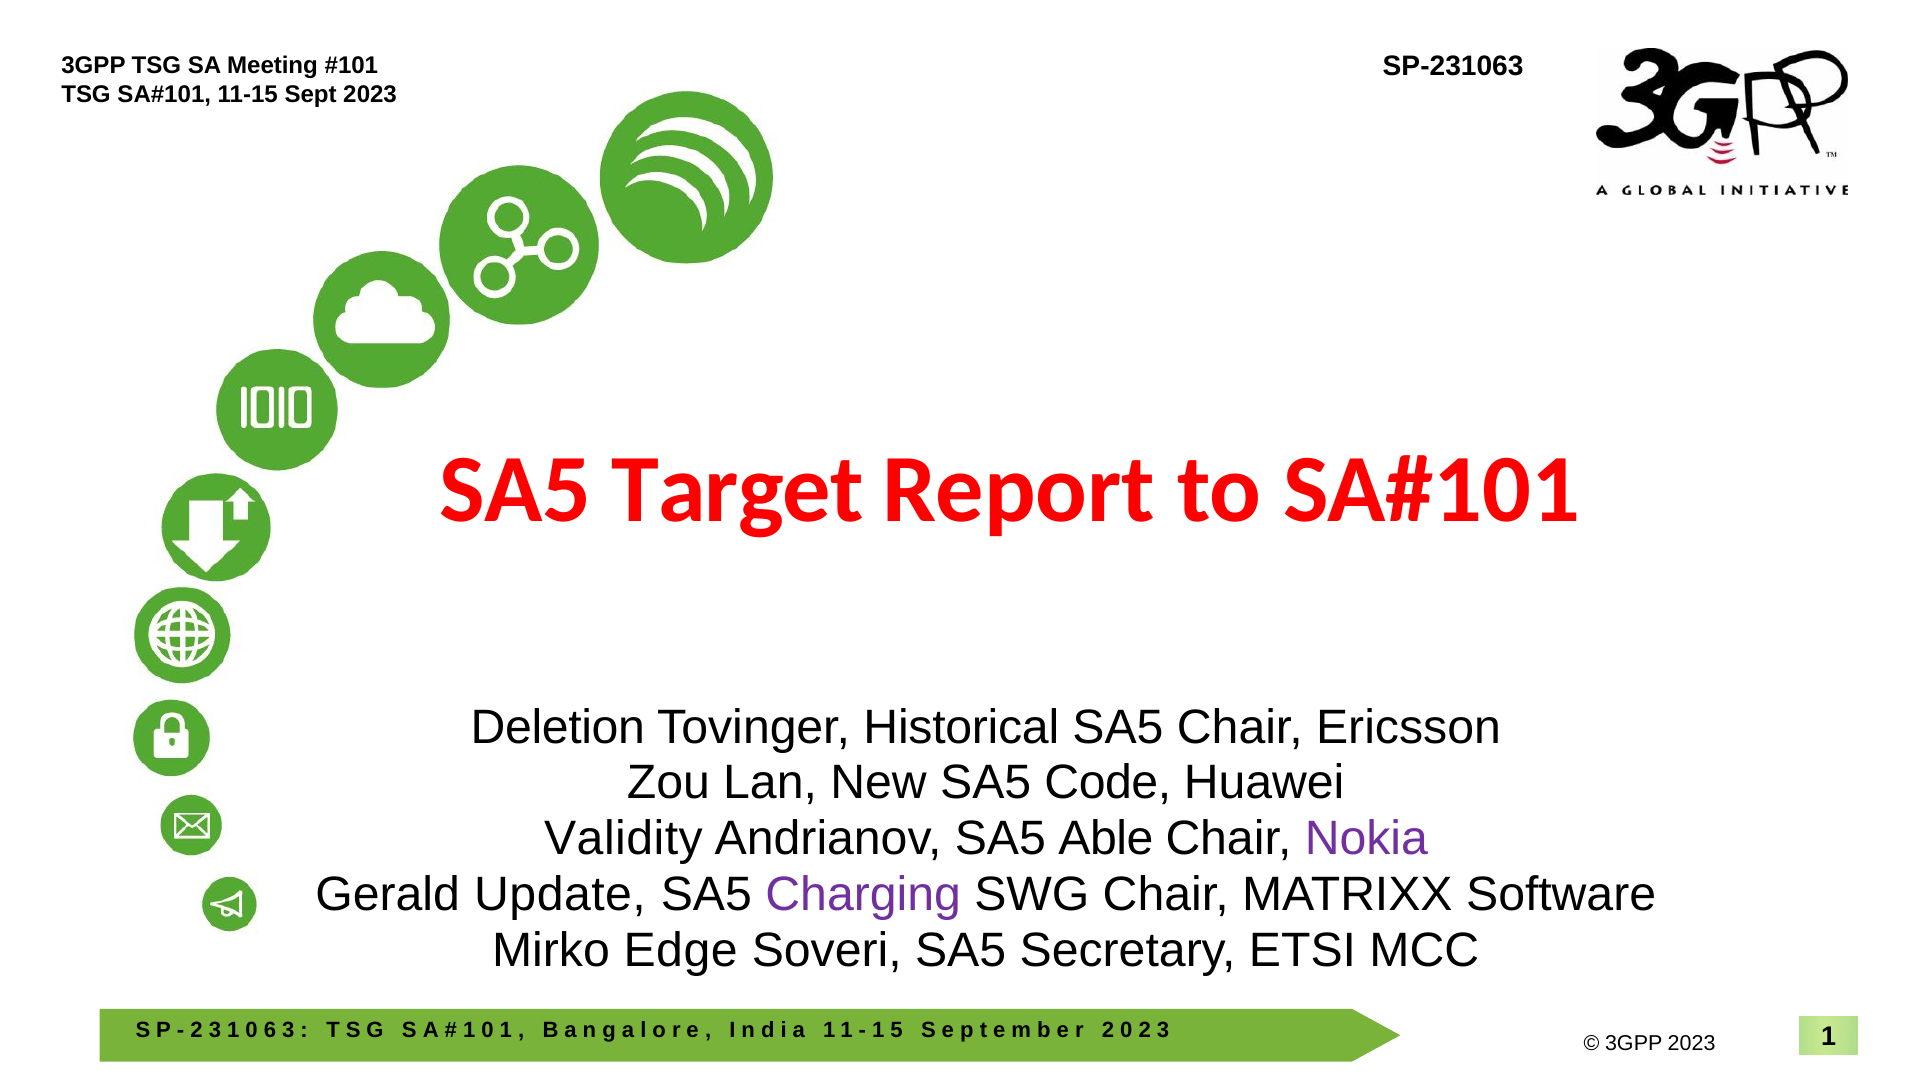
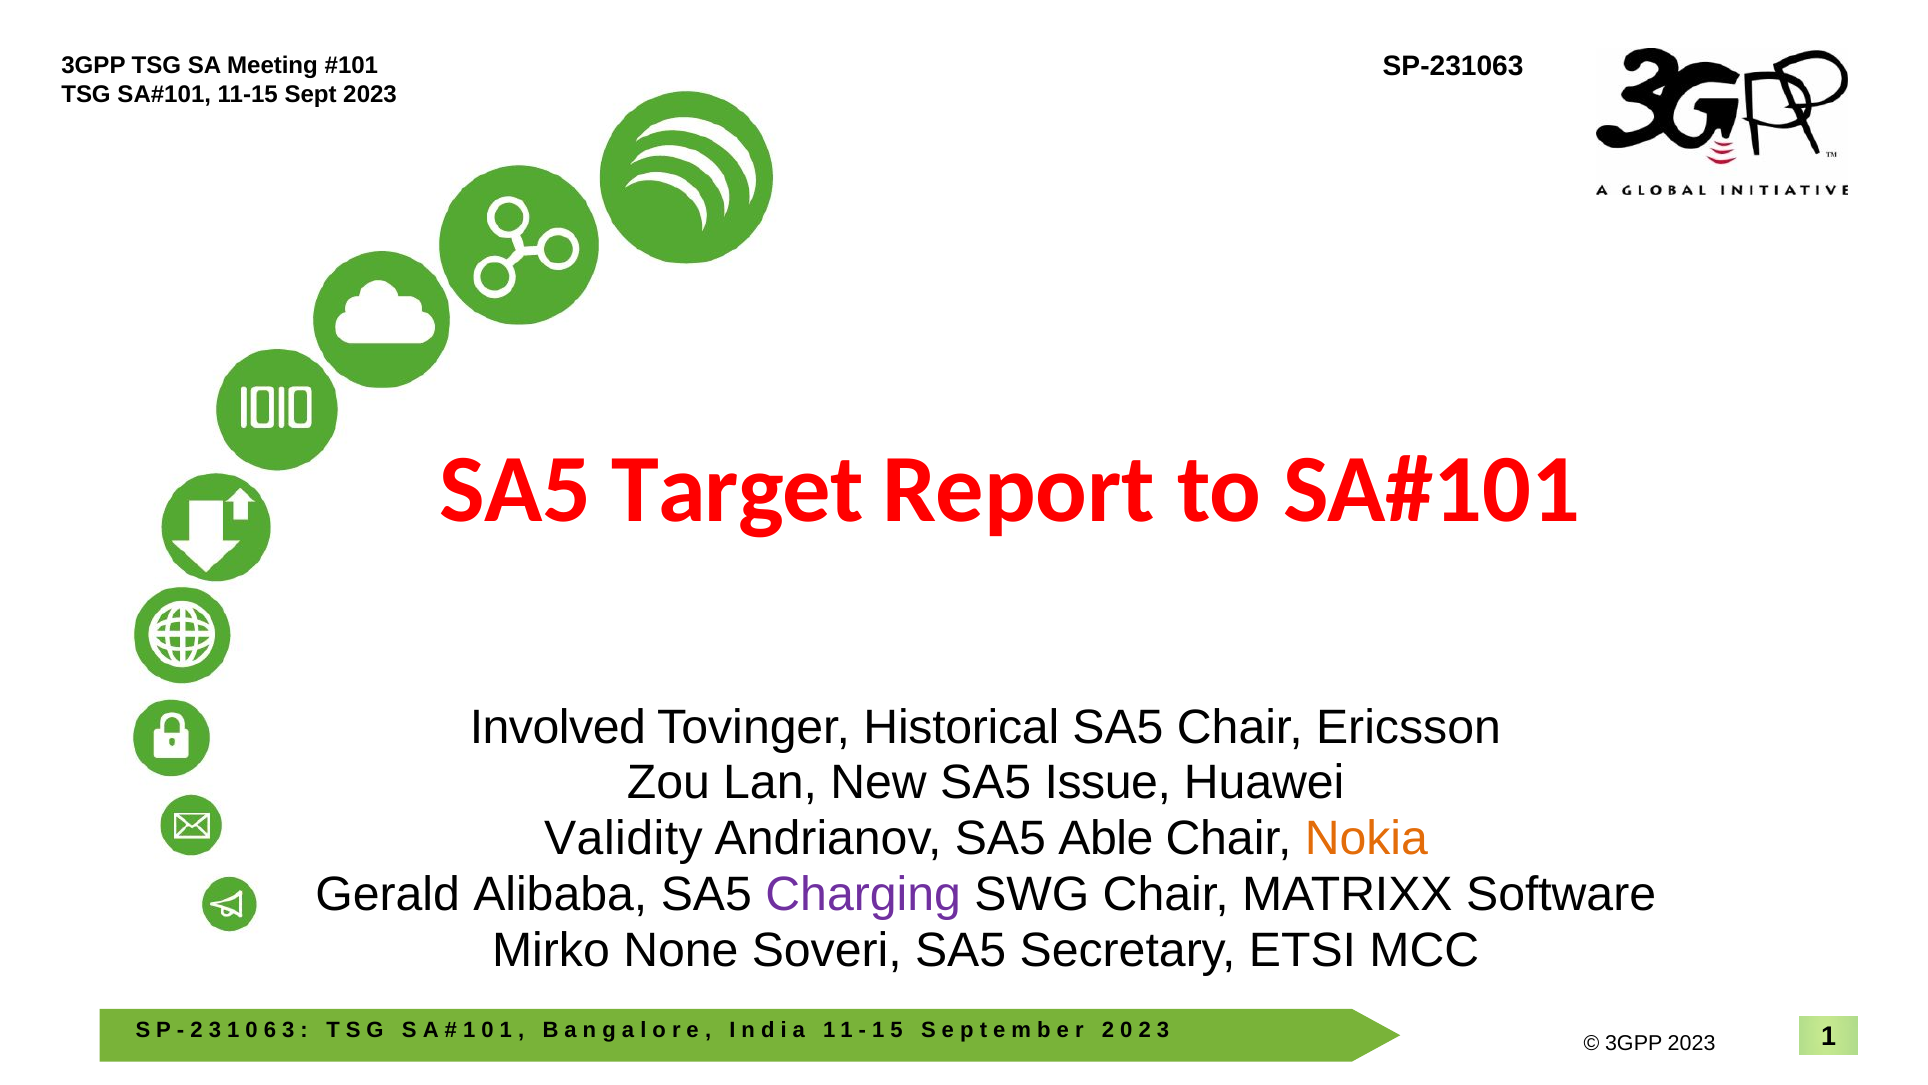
Deletion: Deletion -> Involved
Code: Code -> Issue
Nokia colour: purple -> orange
Update: Update -> Alibaba
Edge: Edge -> None
